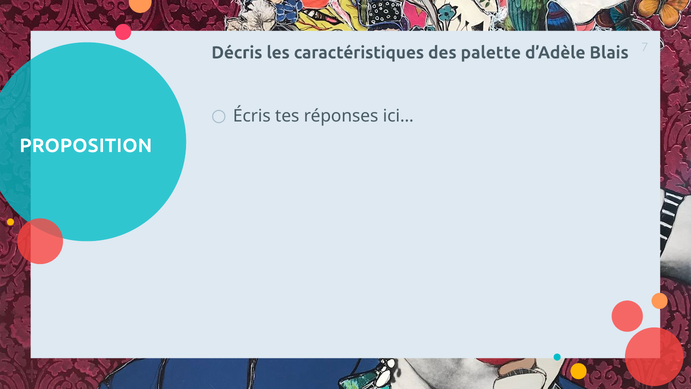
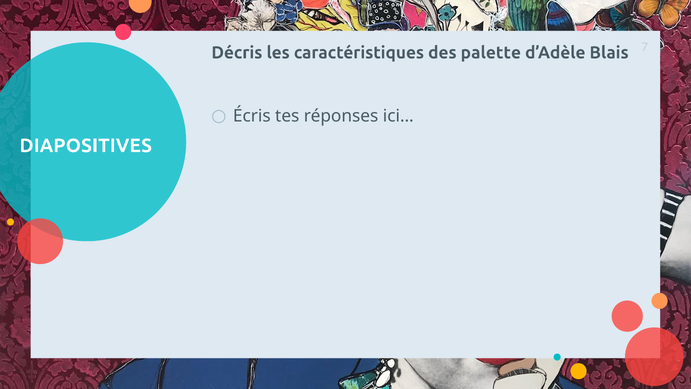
PROPOSITION: PROPOSITION -> DIAPOSITIVES
